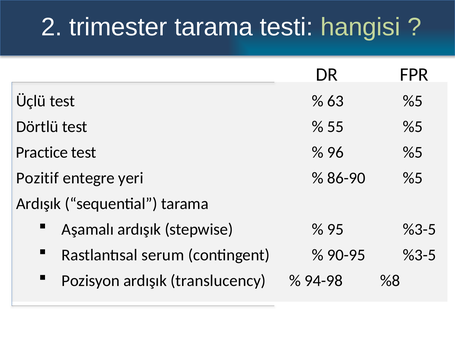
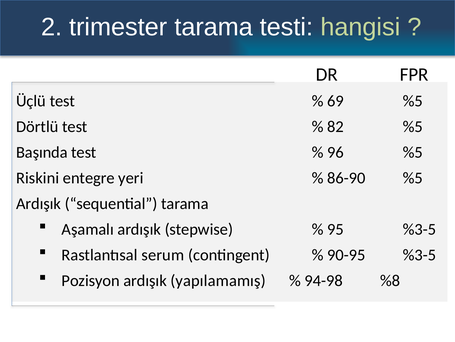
63: 63 -> 69
55: 55 -> 82
Practice: Practice -> Başında
Pozitif: Pozitif -> Riskini
translucency: translucency -> yapılamamış
